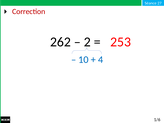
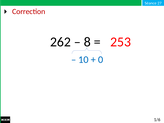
2: 2 -> 8
4: 4 -> 0
